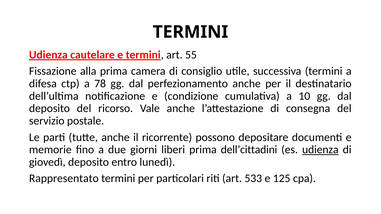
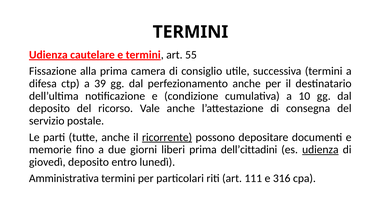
78: 78 -> 39
ricorrente underline: none -> present
Rappresentato: Rappresentato -> Amministrativa
533: 533 -> 111
125: 125 -> 316
